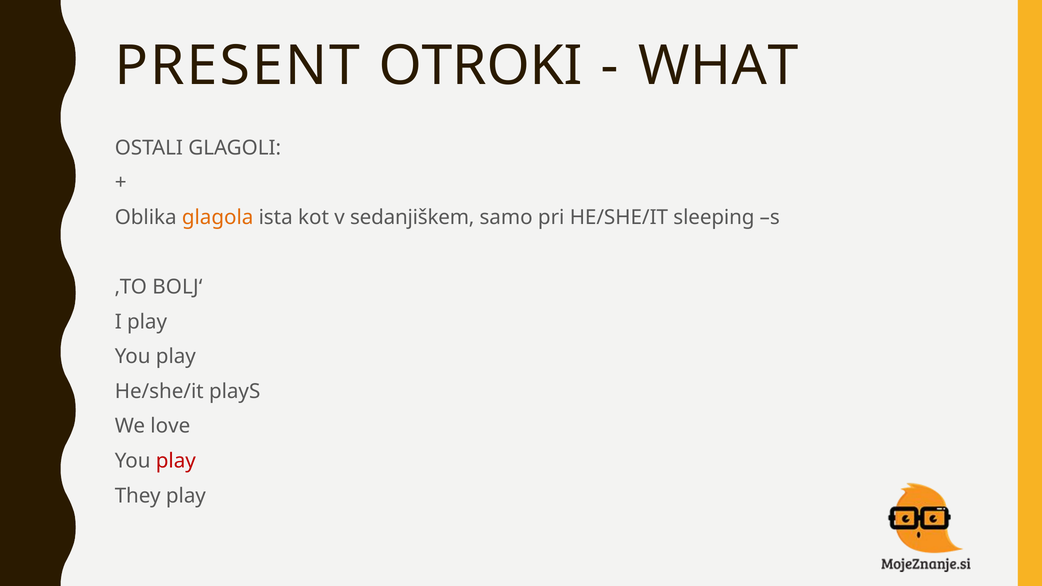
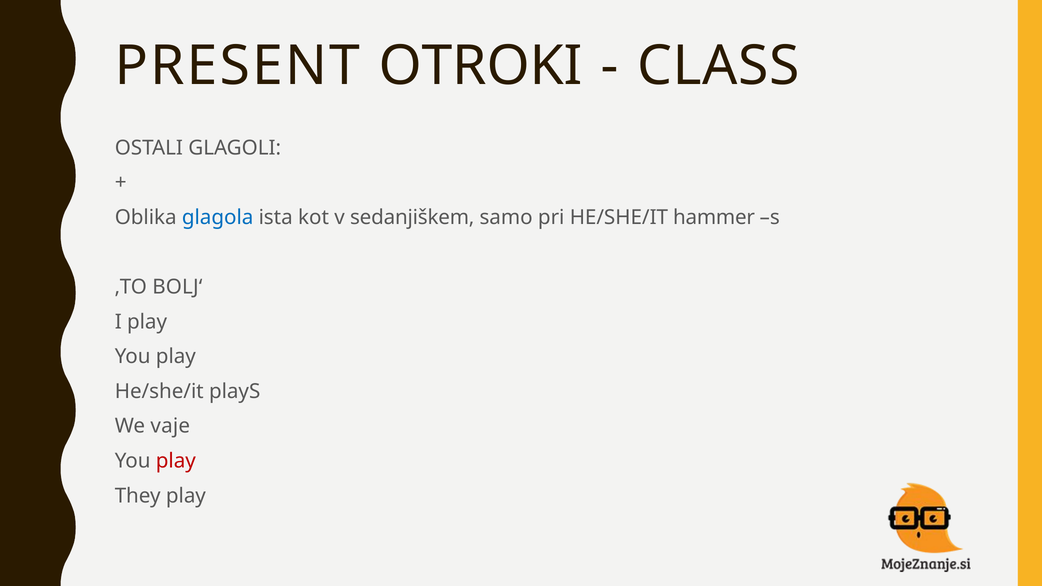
WHAT: WHAT -> CLASS
glagola colour: orange -> blue
sleeping: sleeping -> hammer
love: love -> vaje
